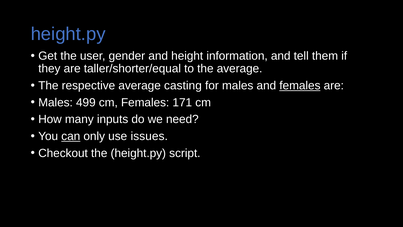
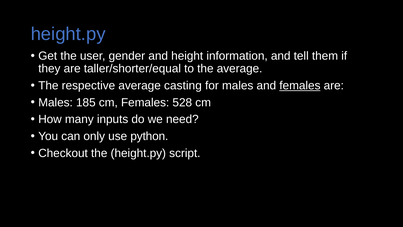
499: 499 -> 185
171: 171 -> 528
can underline: present -> none
issues: issues -> python
